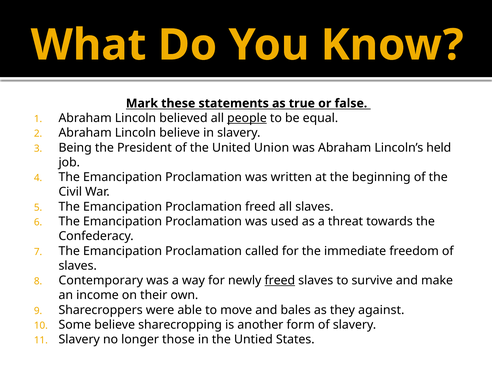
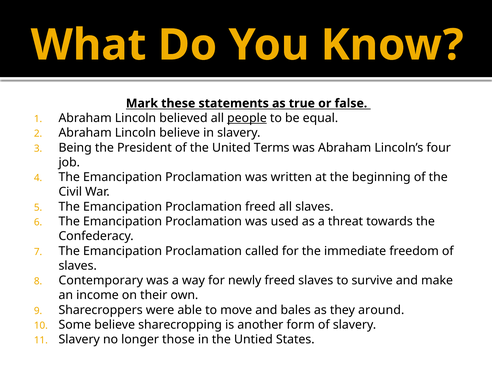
Union: Union -> Terms
held: held -> four
freed at (280, 280) underline: present -> none
against: against -> around
